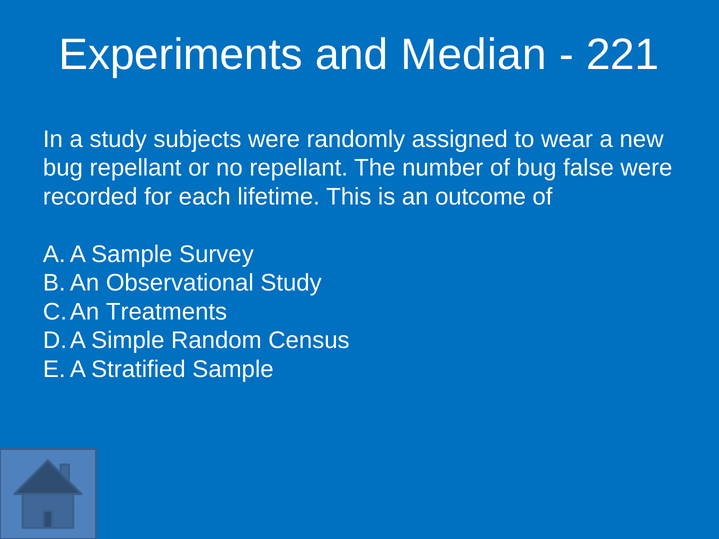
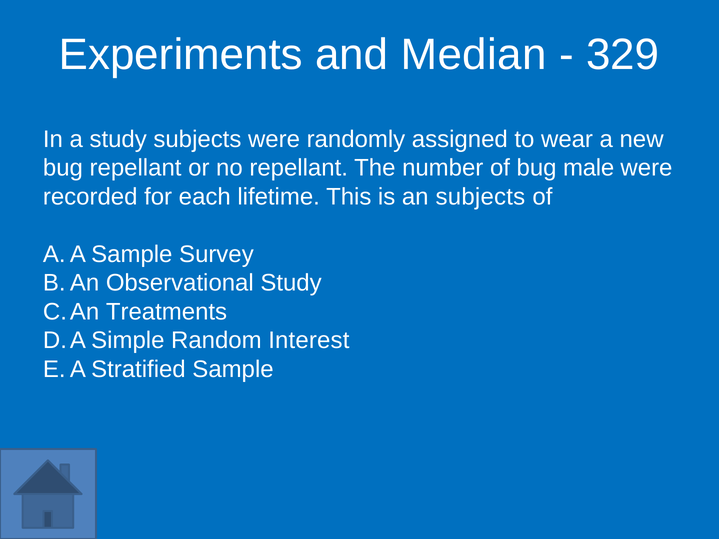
221: 221 -> 329
false: false -> male
an outcome: outcome -> subjects
Census: Census -> Interest
